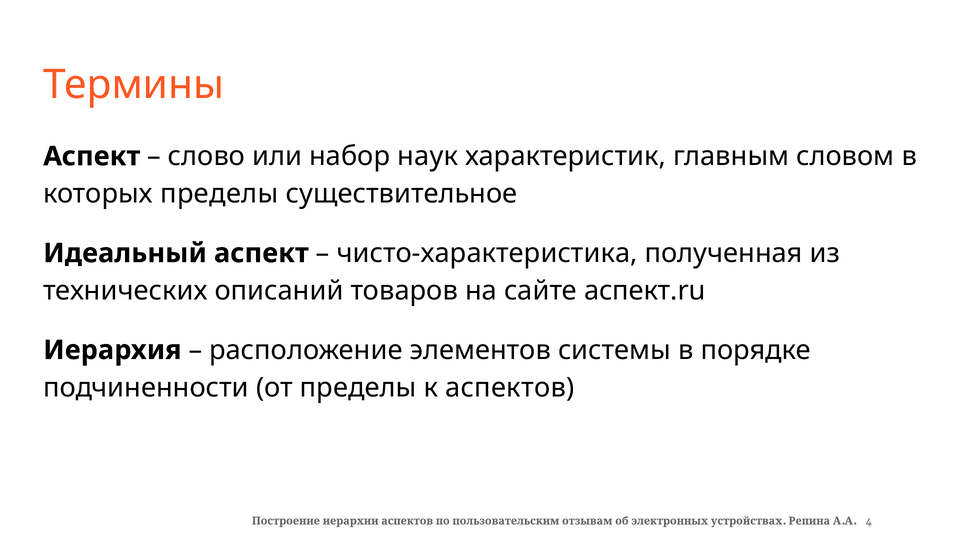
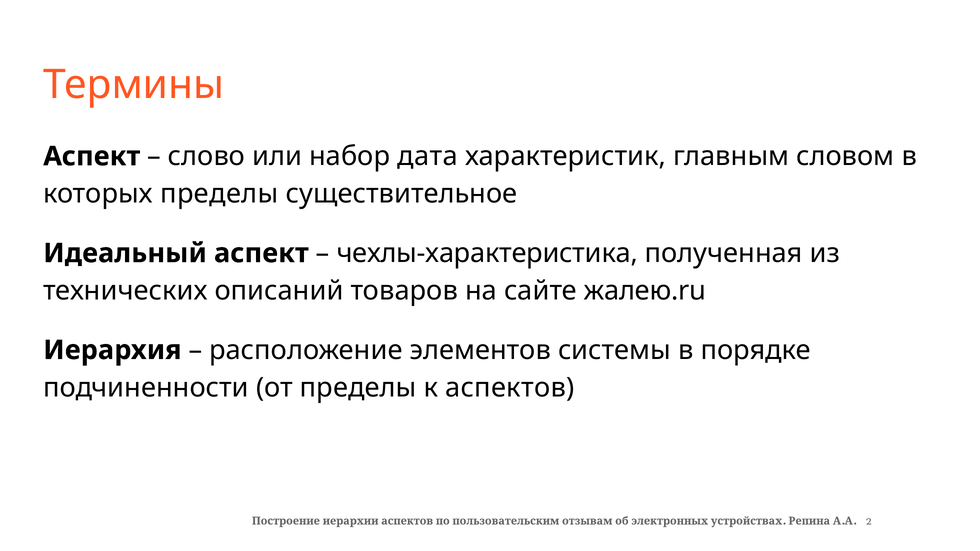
наук: наук -> дата
чисто-характеристика: чисто-характеристика -> чехлы-характеристика
аспект.ru: аспект.ru -> жалею.ru
4: 4 -> 2
